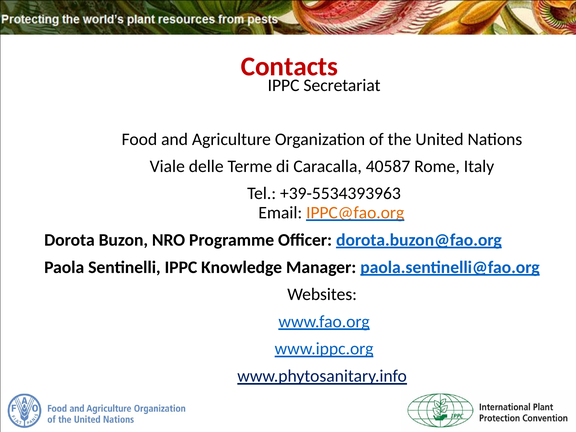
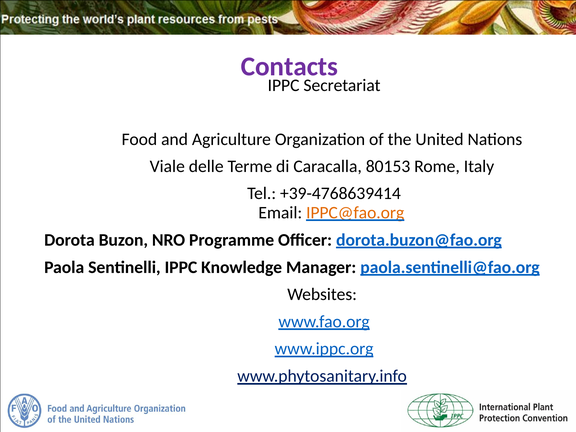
Contacts colour: red -> purple
40587: 40587 -> 80153
+39-5534393963: +39-5534393963 -> +39-4768639414
